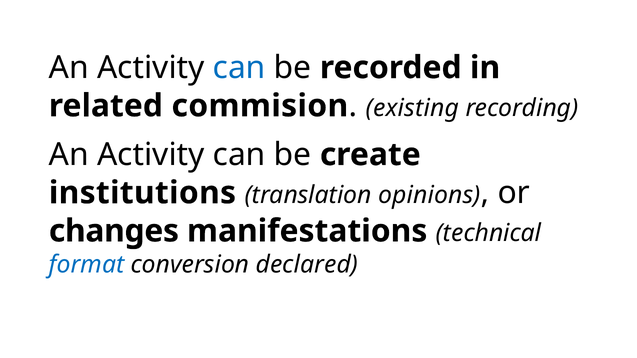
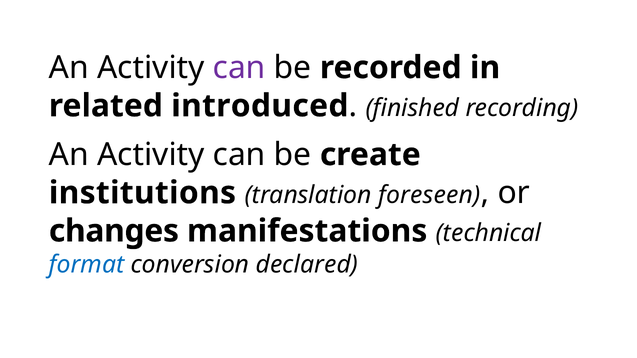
can at (239, 68) colour: blue -> purple
commision: commision -> introduced
existing: existing -> finished
opinions: opinions -> foreseen
